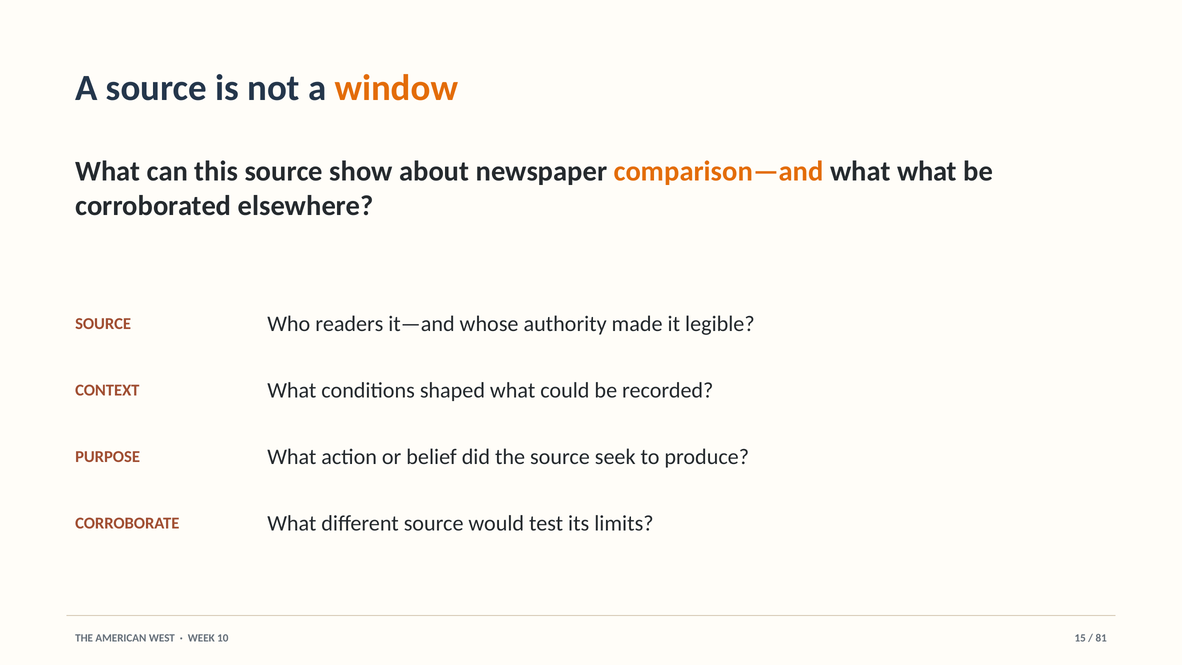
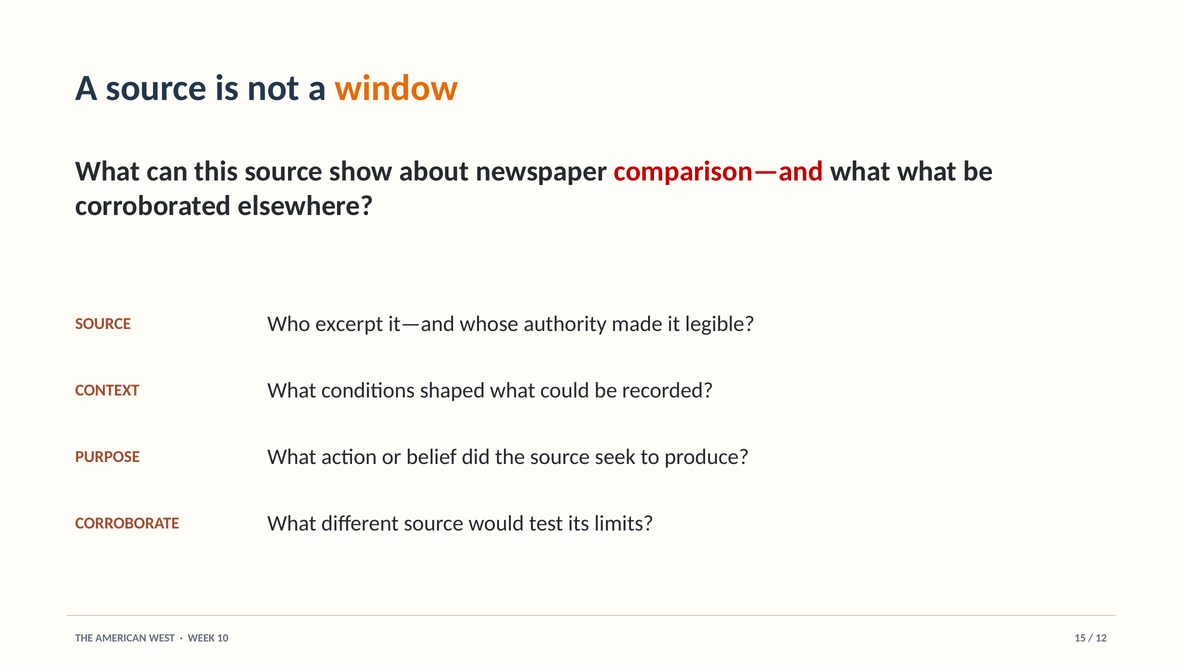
comparison—and colour: orange -> red
readers: readers -> excerpt
81: 81 -> 12
